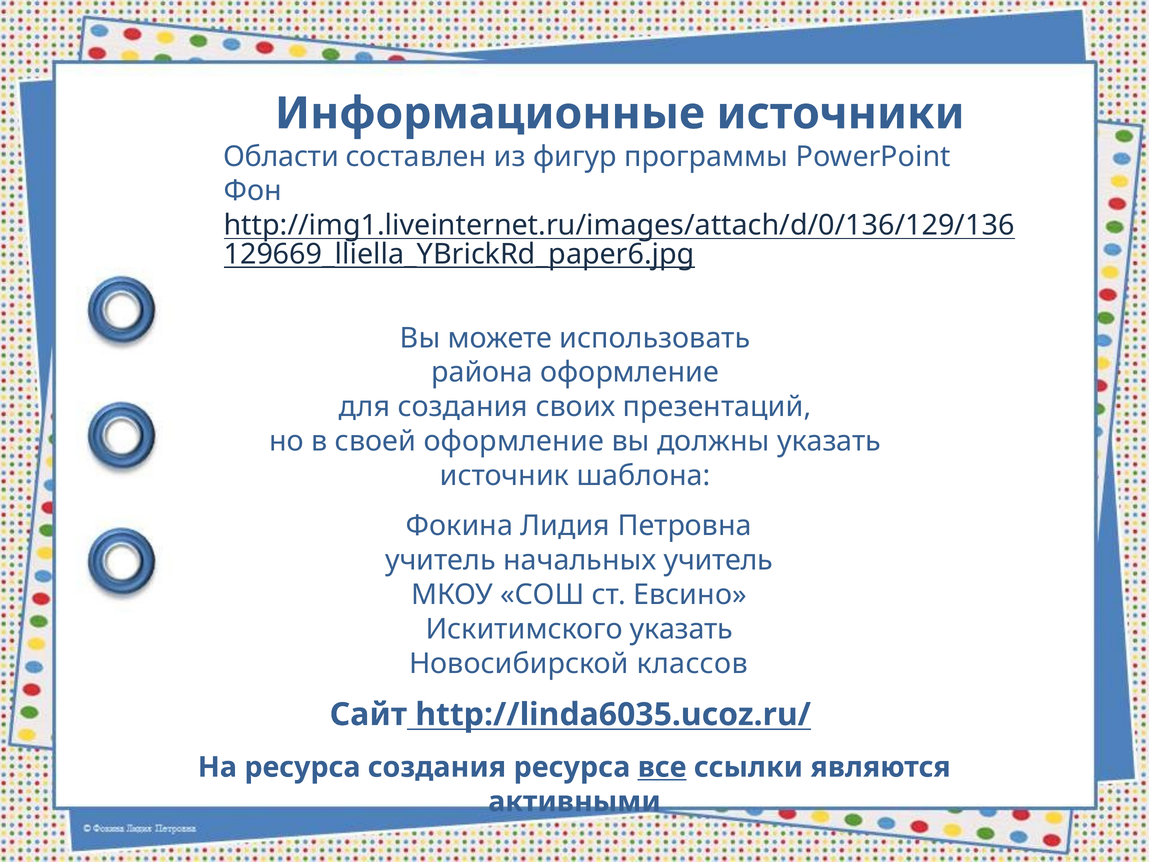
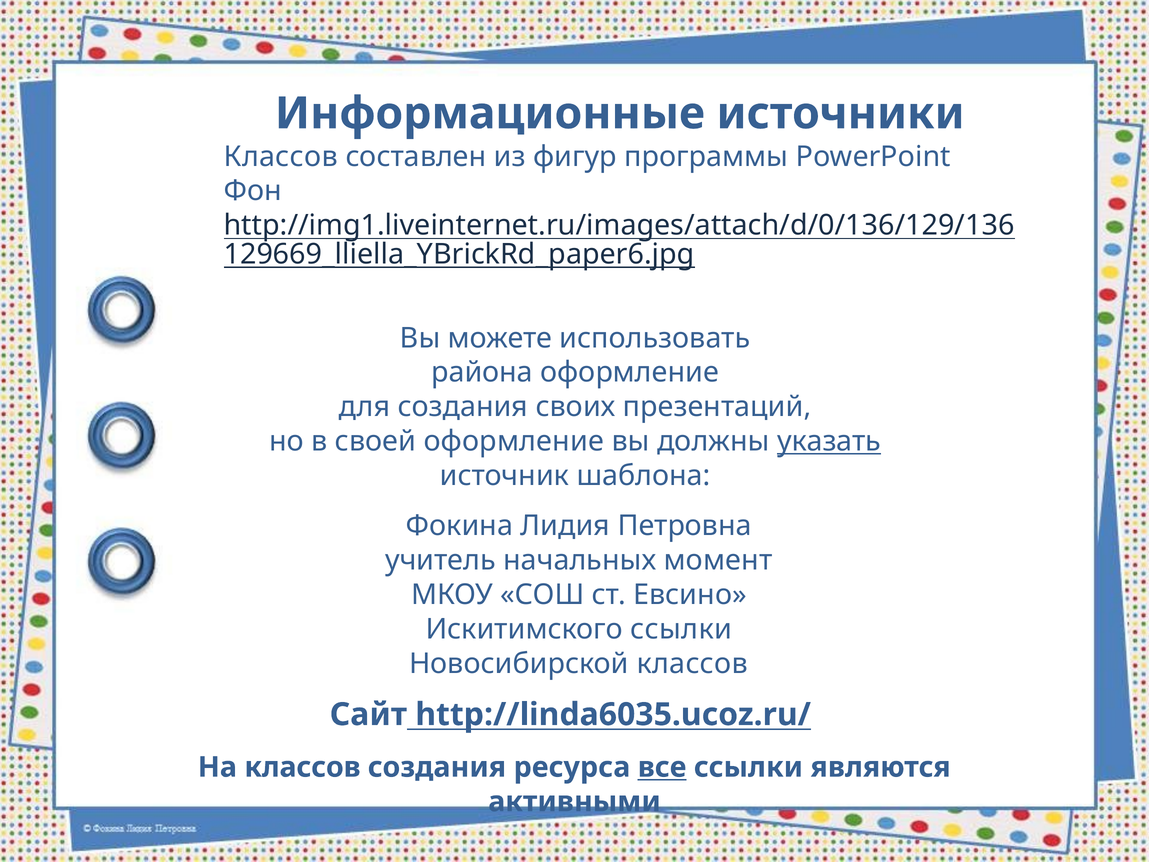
Области at (281, 156): Области -> Классов
указать at (829, 441) underline: none -> present
начальных учитель: учитель -> момент
Искитимского указать: указать -> ссылки
На ресурса: ресурса -> классов
